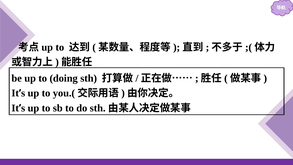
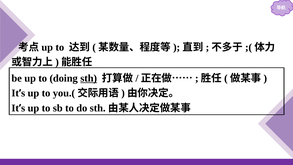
sth at (89, 78) underline: none -> present
